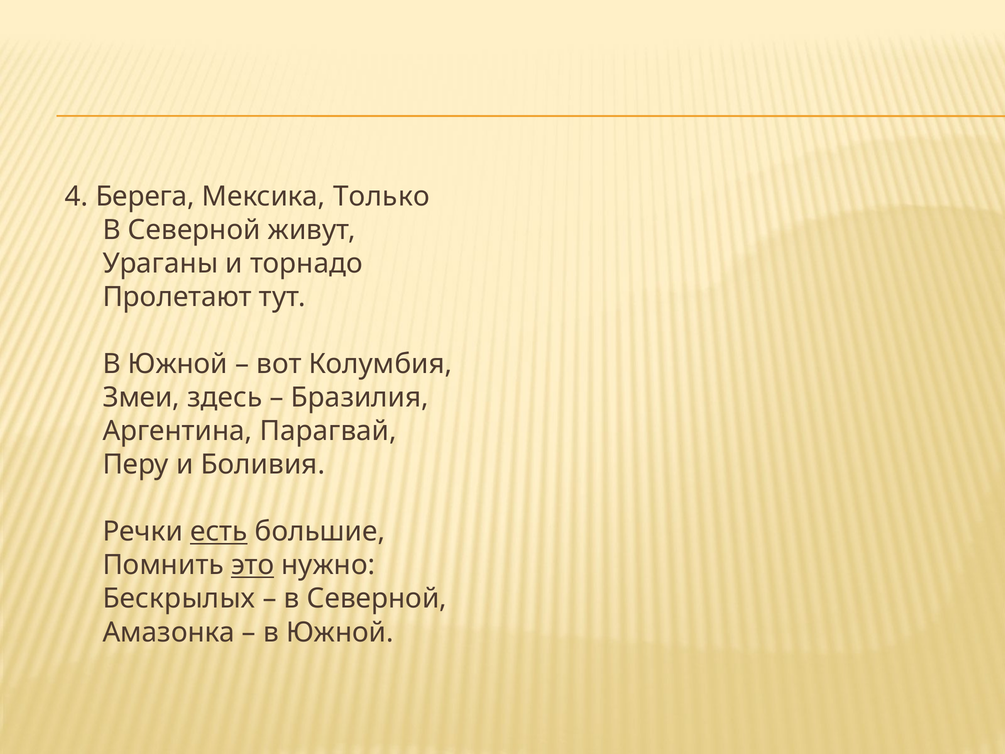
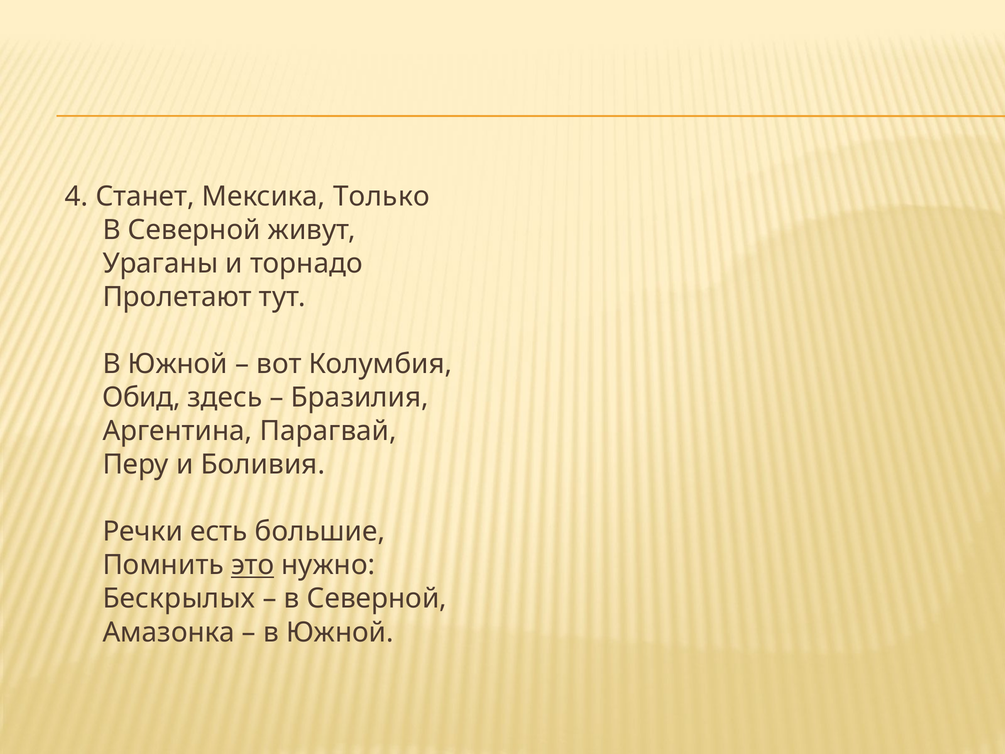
Берега: Берега -> Станет
Змеи: Змеи -> Обид
есть underline: present -> none
